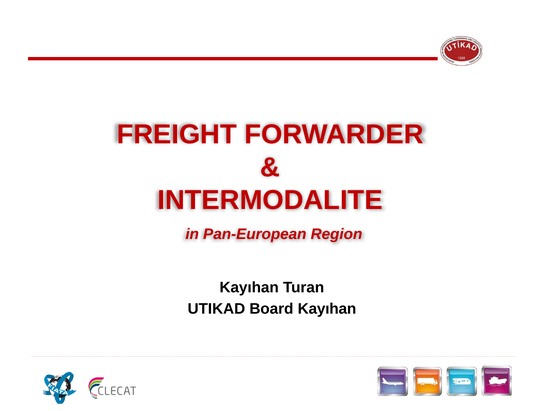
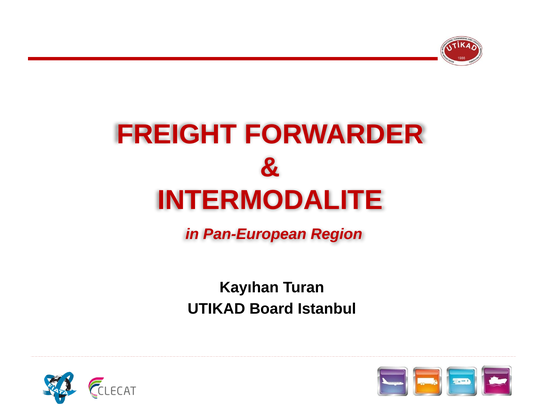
Board Kayıhan: Kayıhan -> Istanbul
